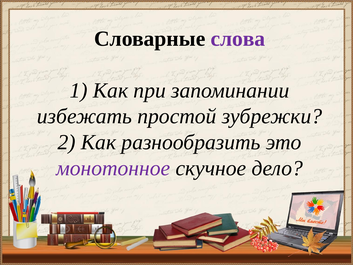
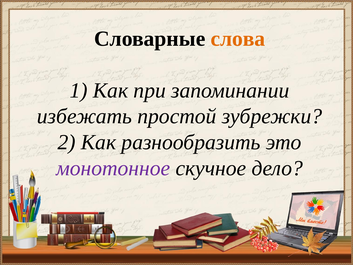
слова colour: purple -> orange
